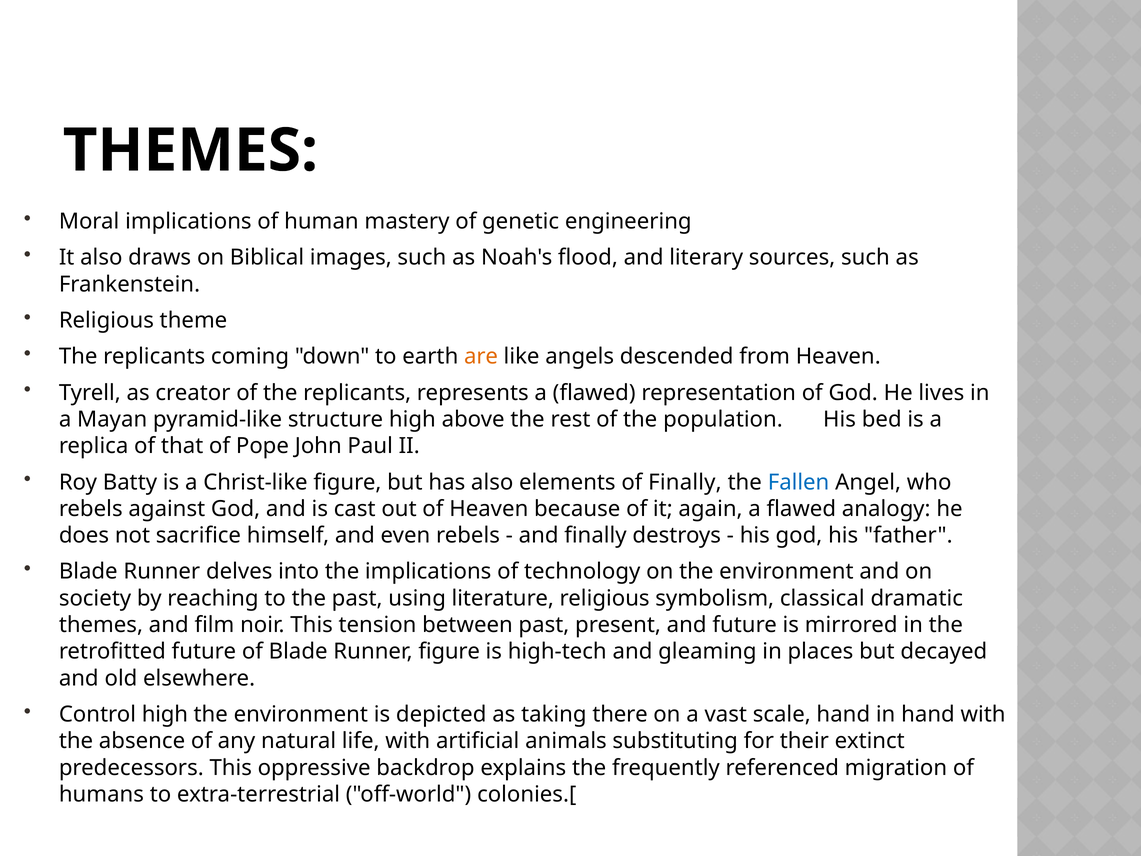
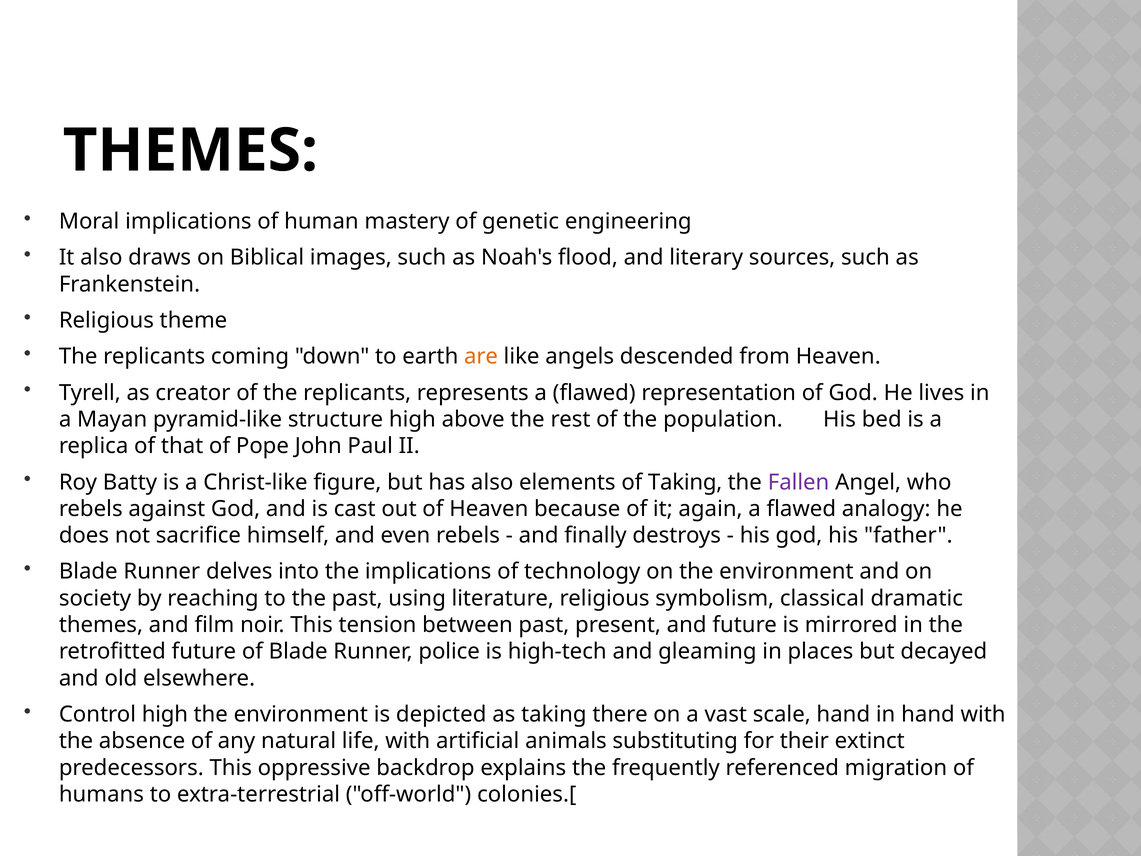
of Finally: Finally -> Taking
Fallen colour: blue -> purple
Runner figure: figure -> police
